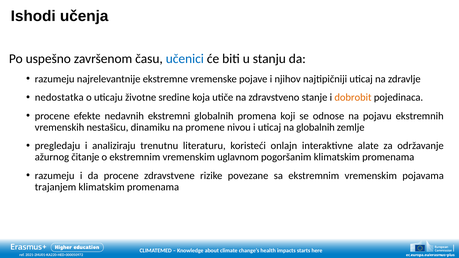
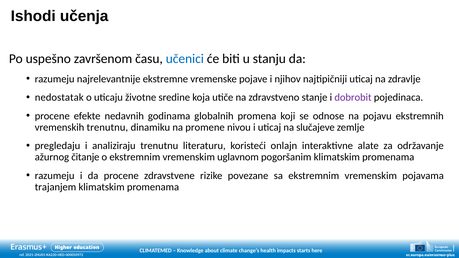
nedostatka: nedostatka -> nedostatak
dobrobit colour: orange -> purple
ekstremni: ekstremni -> godinama
vremenskih nestašicu: nestašicu -> trenutnu
na globalnih: globalnih -> slučajeve
